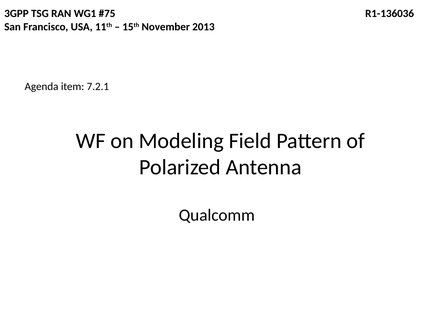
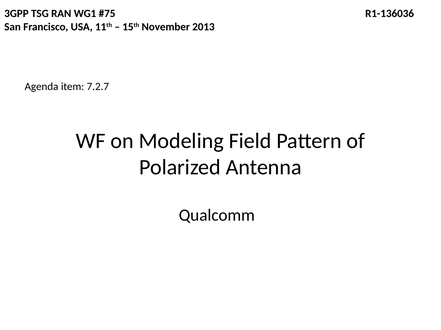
7.2.1: 7.2.1 -> 7.2.7
